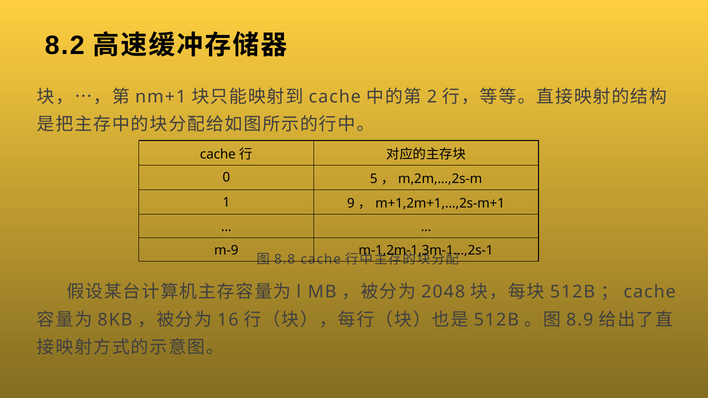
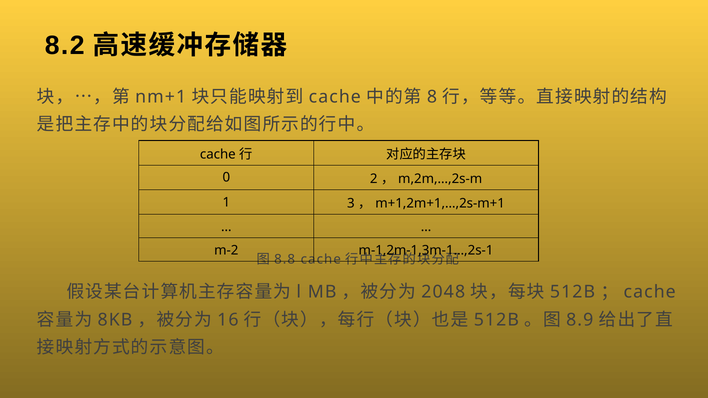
2: 2 -> 8
5: 5 -> 2
9: 9 -> 3
m-9: m-9 -> m-2
